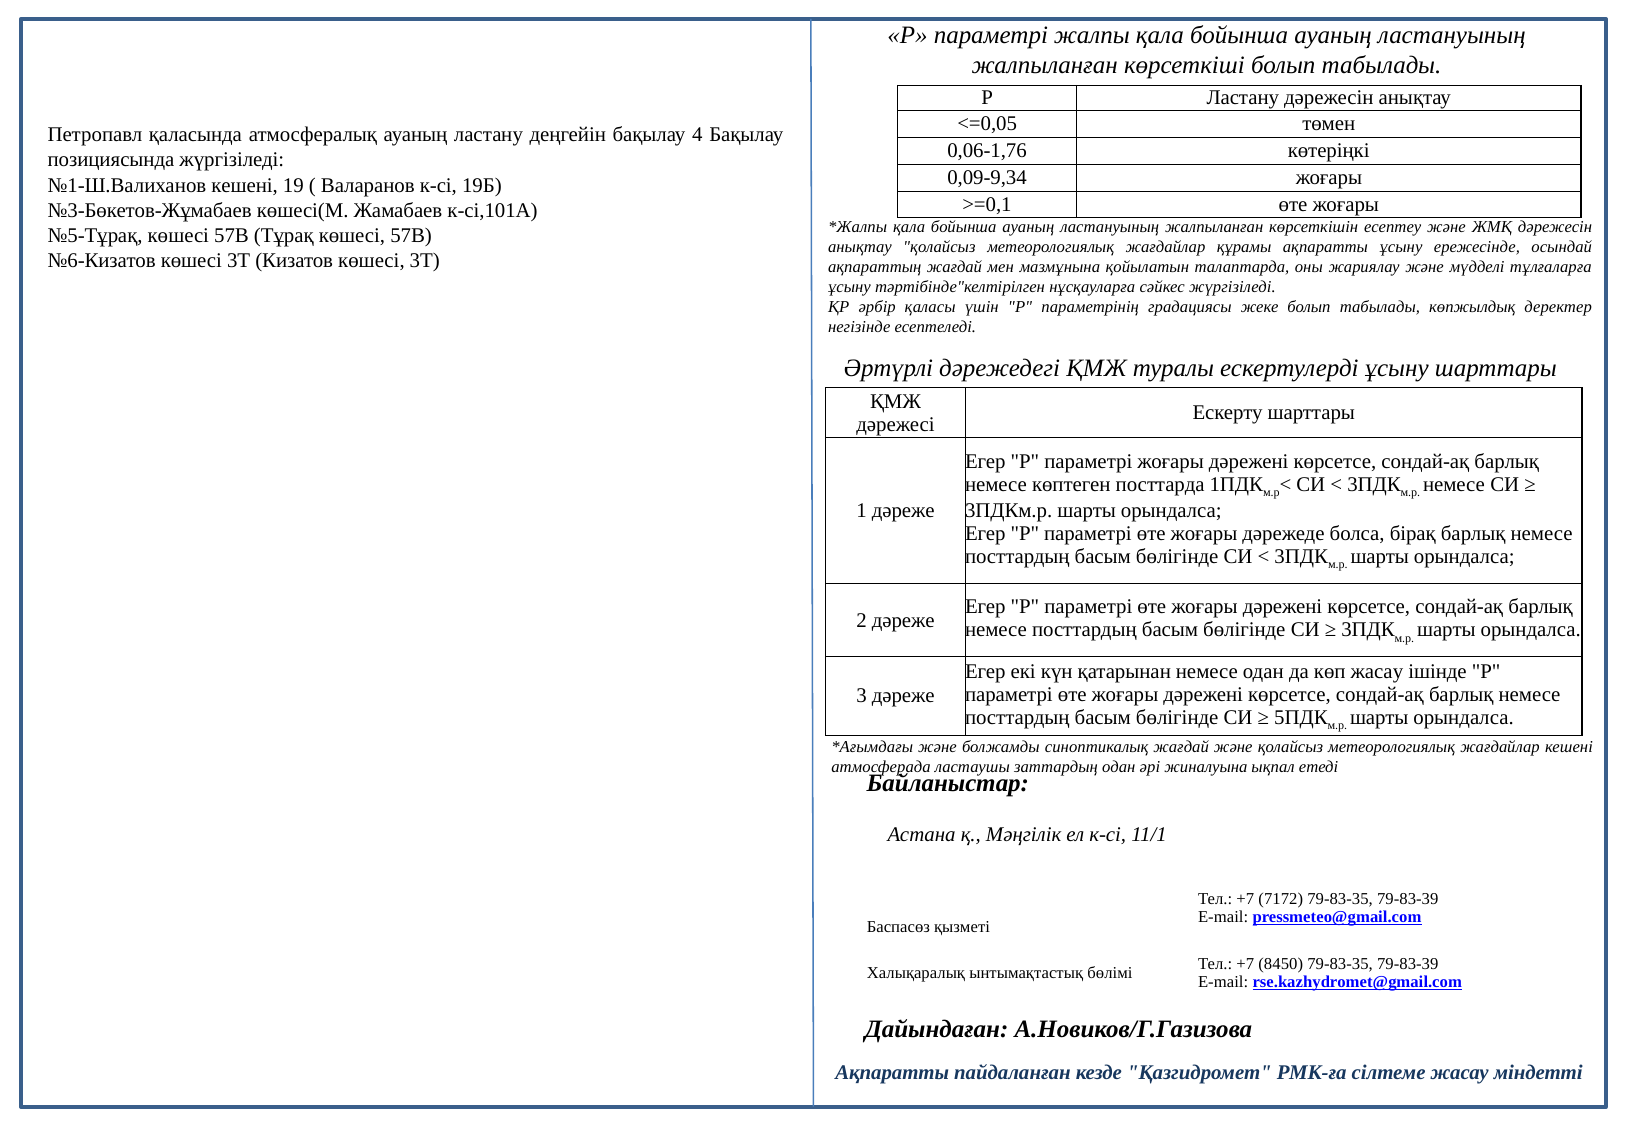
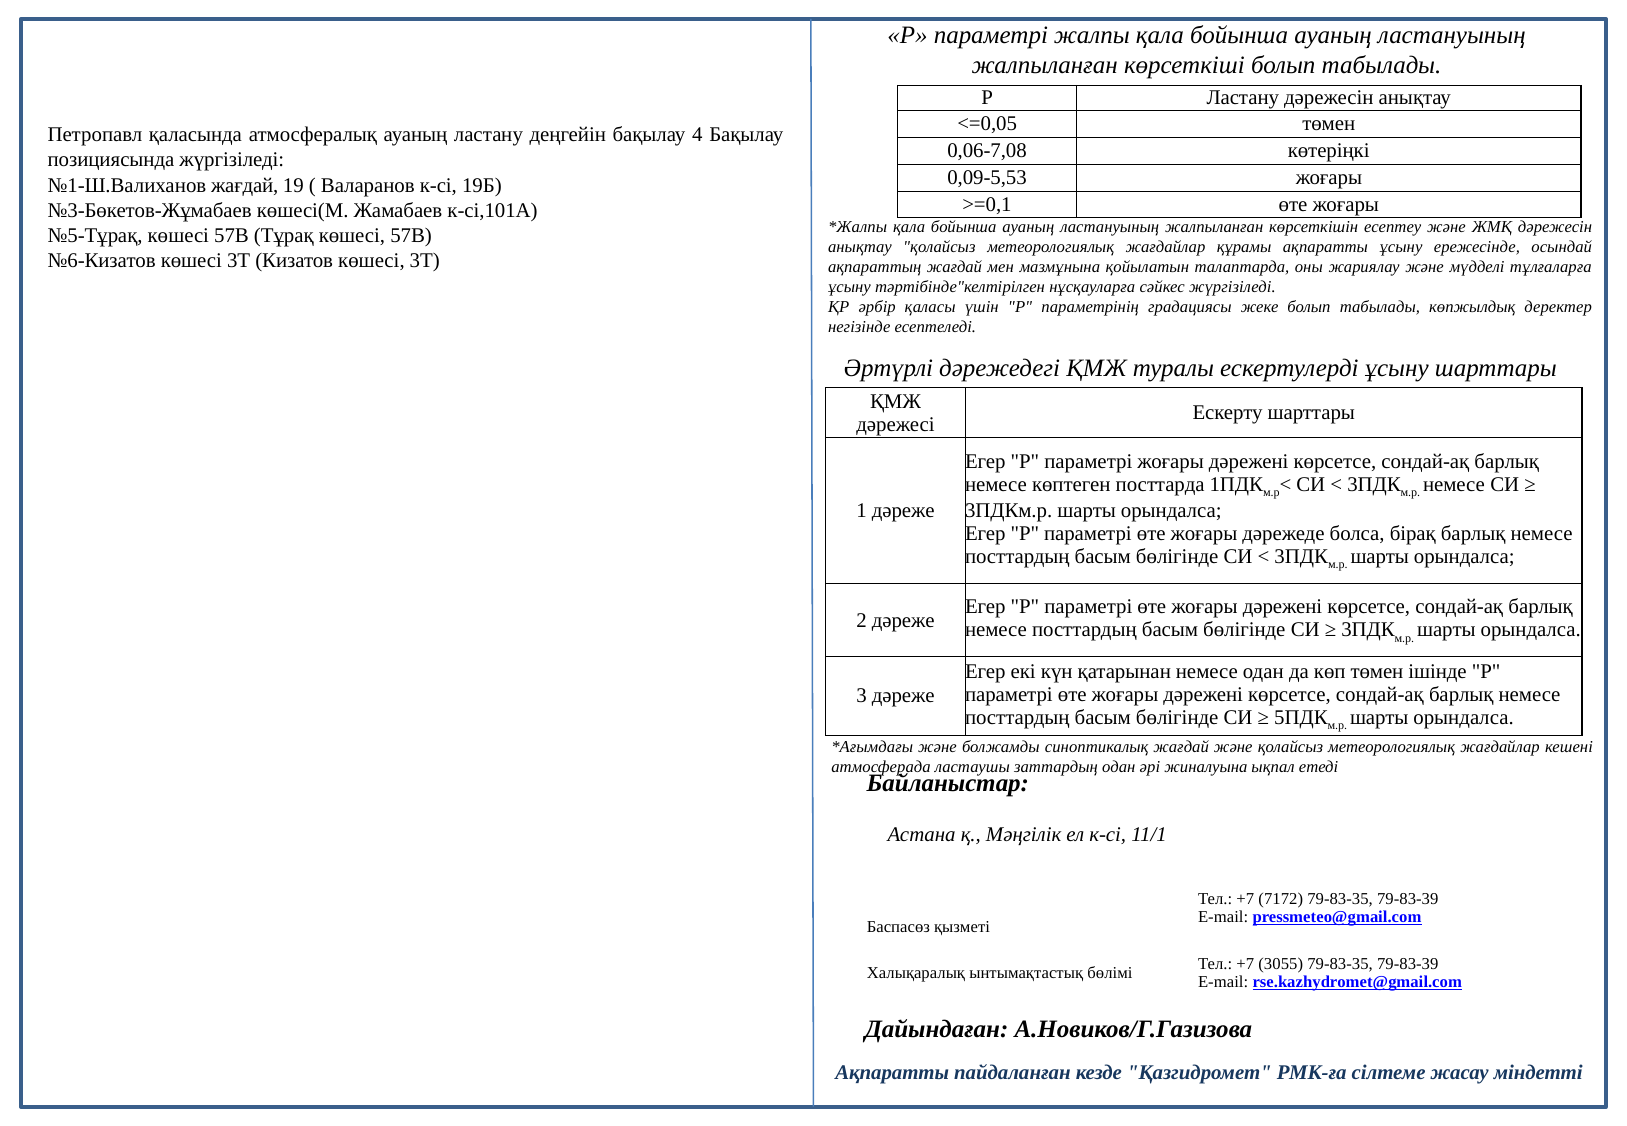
0,06-1,76: 0,06-1,76 -> 0,06-7,08
0,09-9,34: 0,09-9,34 -> 0,09-5,53
№1-Ш.Валиханов кешені: кешені -> жағдай
көп жасау: жасау -> төмен
8450: 8450 -> 3055
